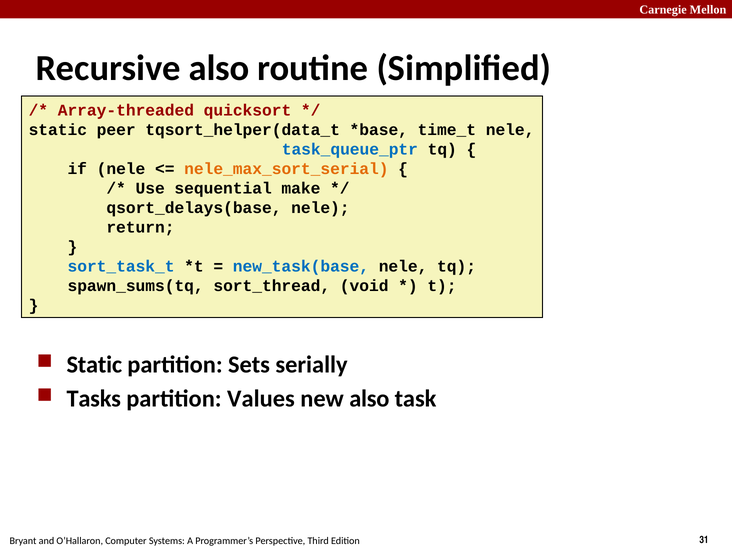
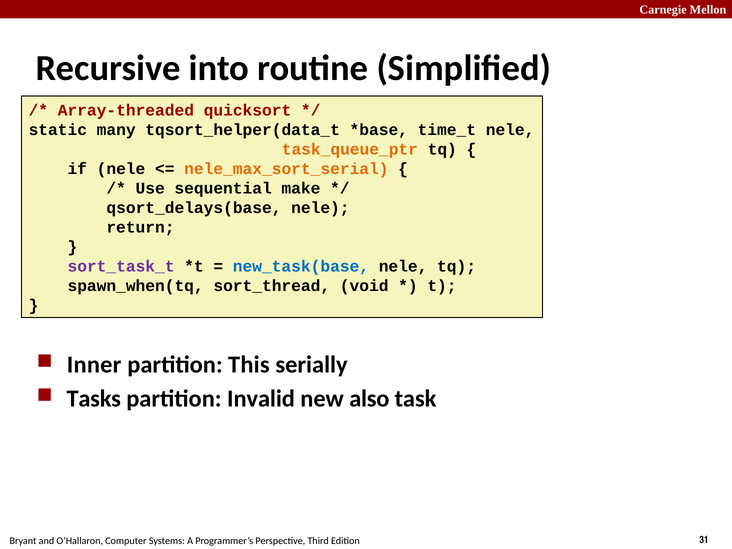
Recursive also: also -> into
peer: peer -> many
task_queue_ptr colour: blue -> orange
sort_task_t colour: blue -> purple
spawn_sums(tq: spawn_sums(tq -> spawn_when(tq
Static at (94, 365): Static -> Inner
Sets: Sets -> This
Values: Values -> Invalid
